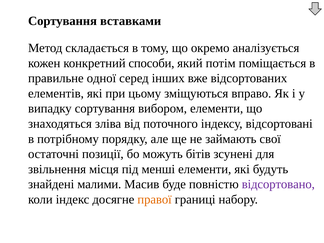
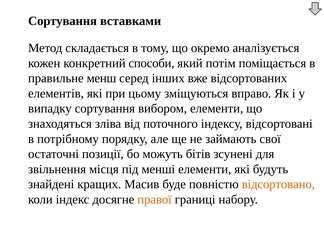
одної: одної -> менш
малими: малими -> кращих
відсортовано colour: purple -> orange
